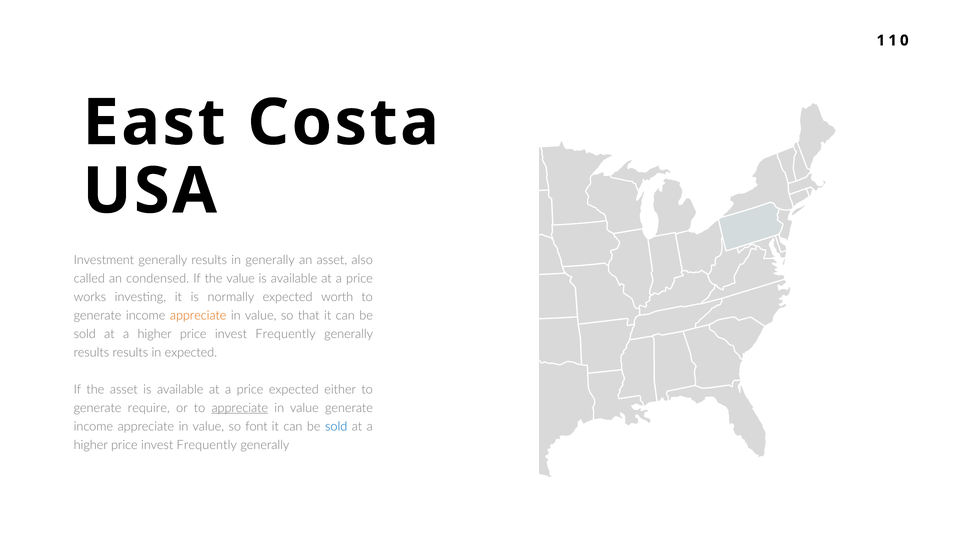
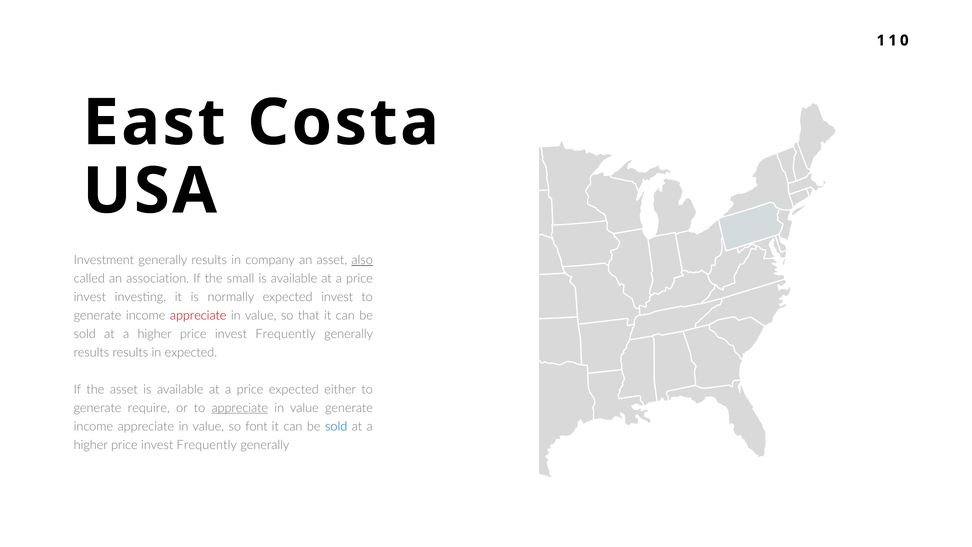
in generally: generally -> company
also underline: none -> present
condensed: condensed -> association
the value: value -> small
works at (90, 297): works -> invest
expected worth: worth -> invest
appreciate at (198, 315) colour: orange -> red
